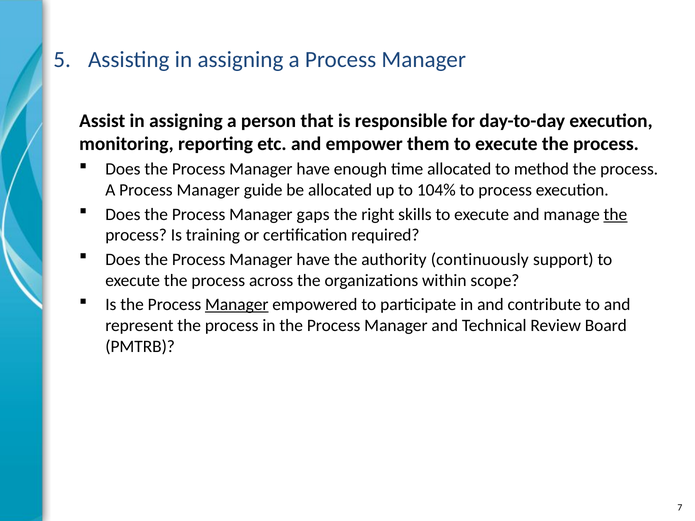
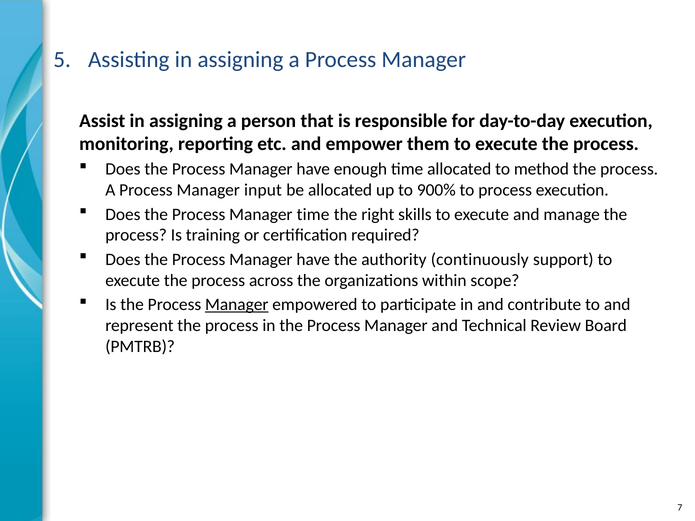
guide: guide -> input
104%: 104% -> 900%
Manager gaps: gaps -> time
the at (615, 214) underline: present -> none
